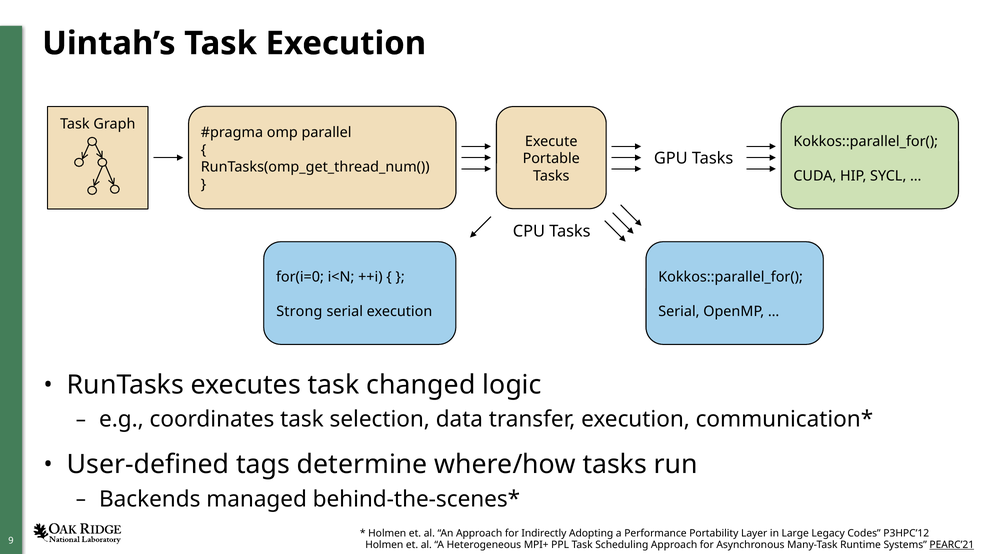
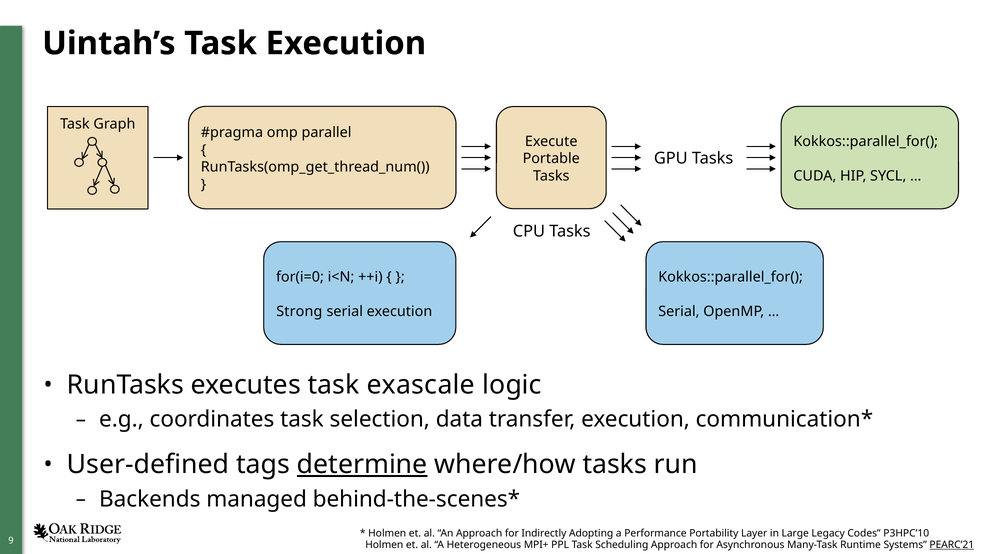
changed: changed -> exascale
determine underline: none -> present
P3HPC’12: P3HPC’12 -> P3HPC’10
